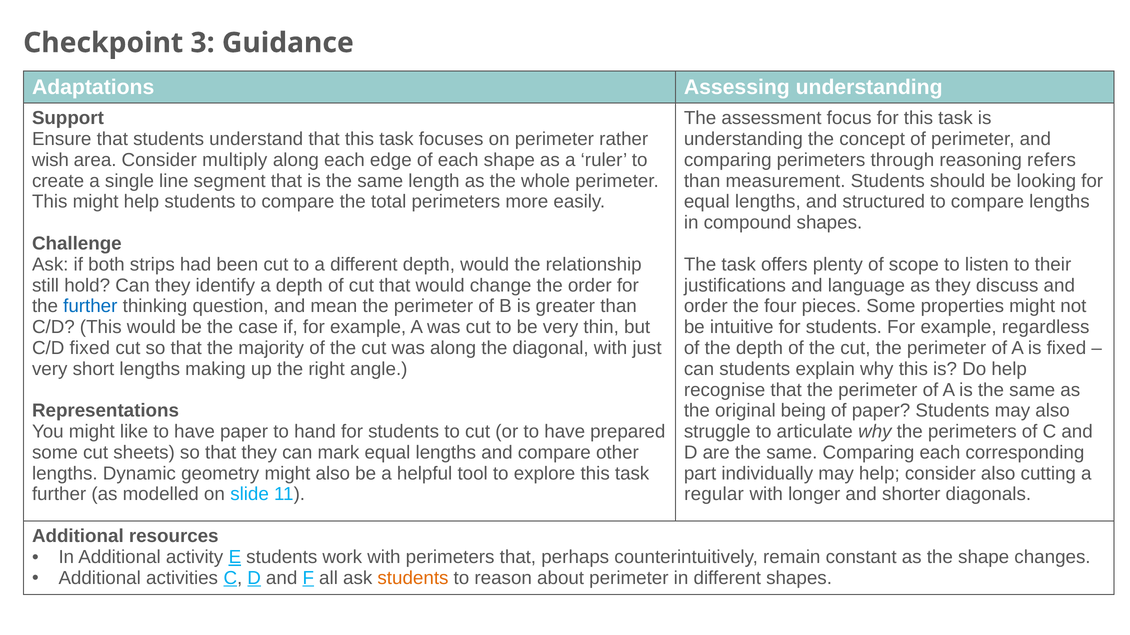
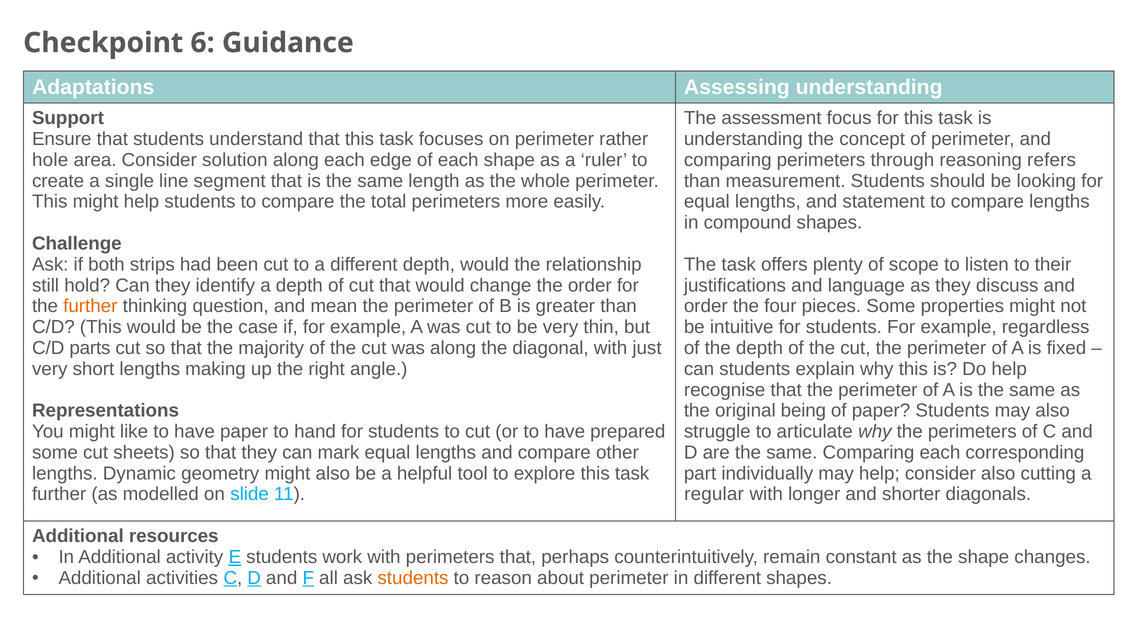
3: 3 -> 6
wish: wish -> hole
multiply: multiply -> solution
structured: structured -> statement
further at (90, 306) colour: blue -> orange
C/D fixed: fixed -> parts
